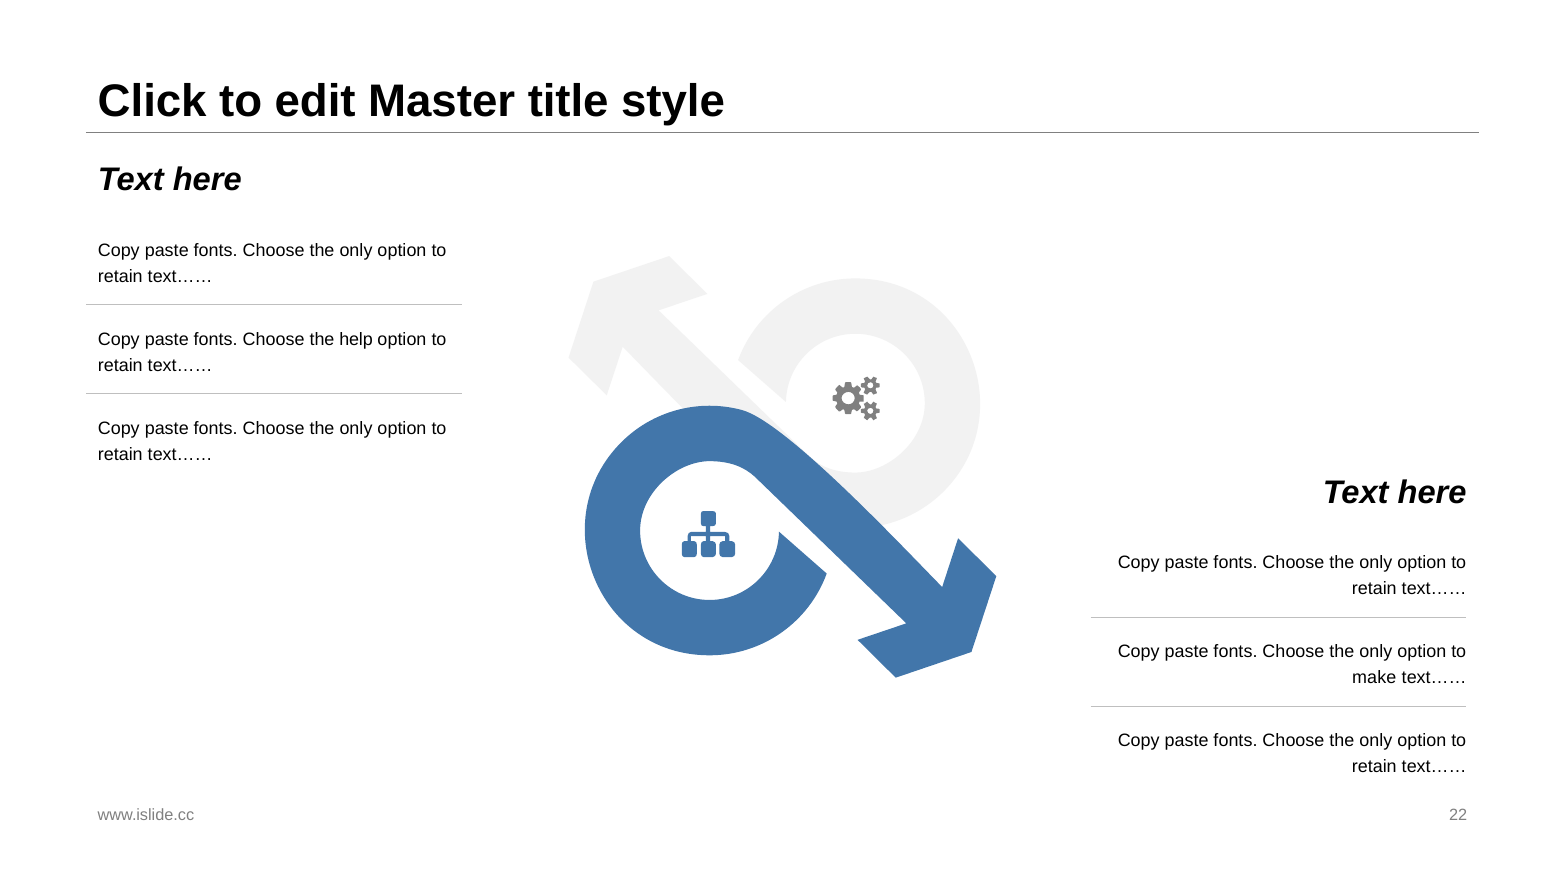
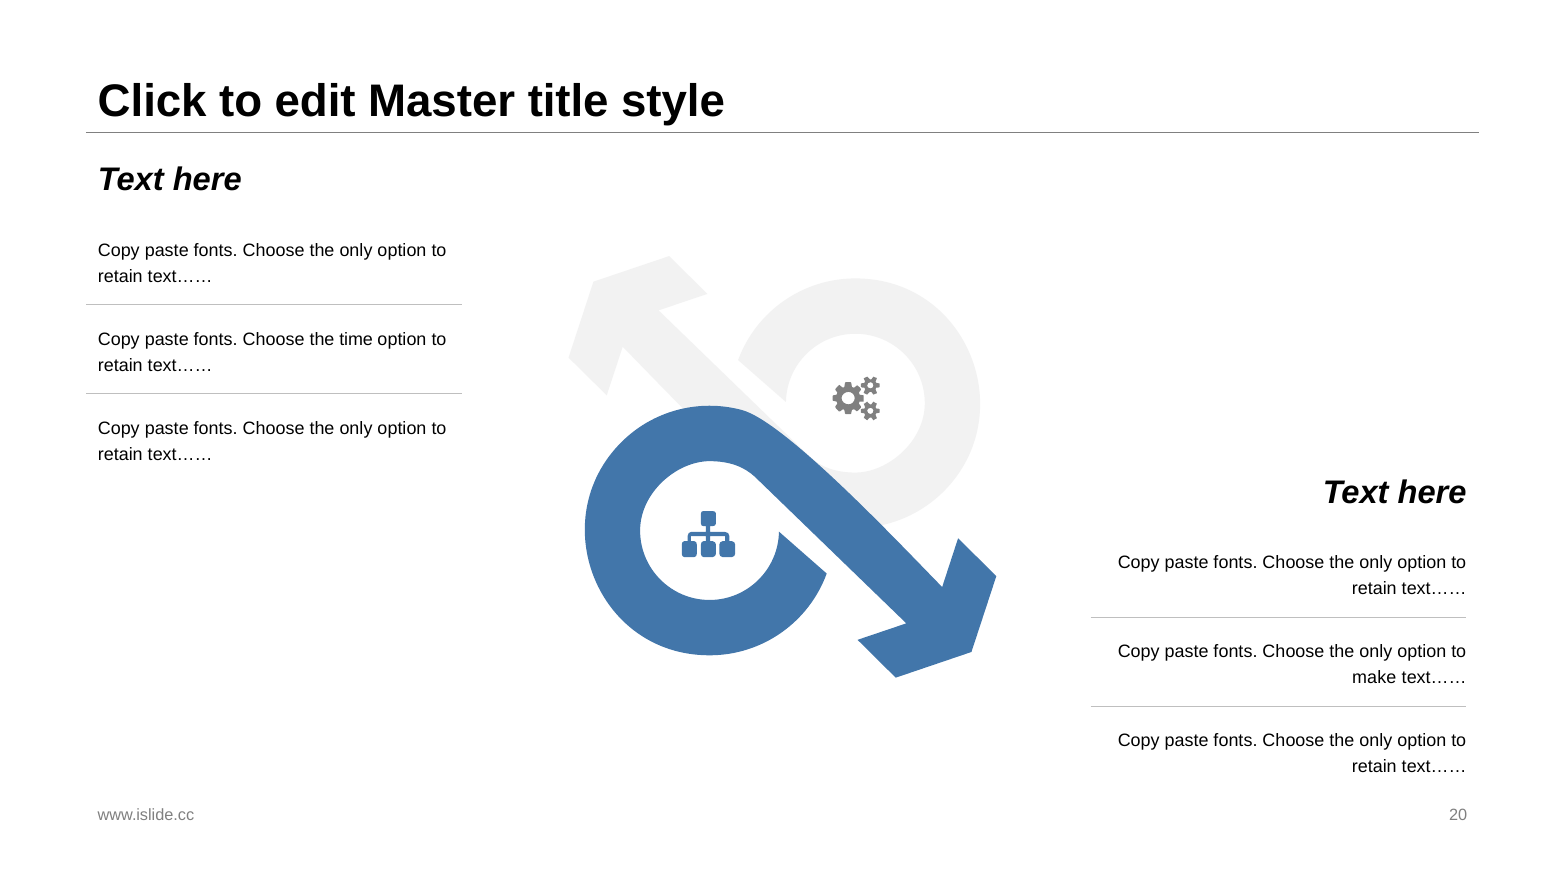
help: help -> time
22: 22 -> 20
